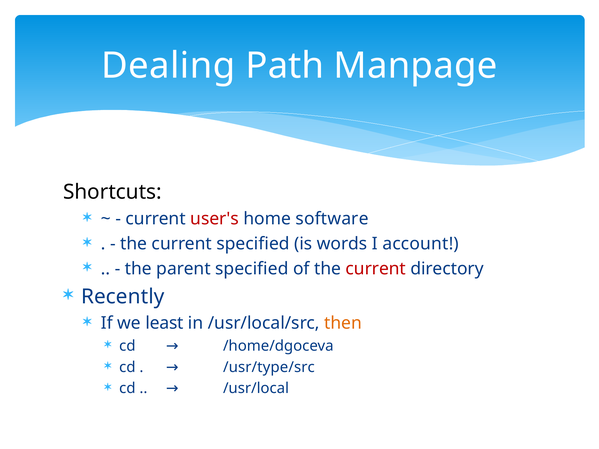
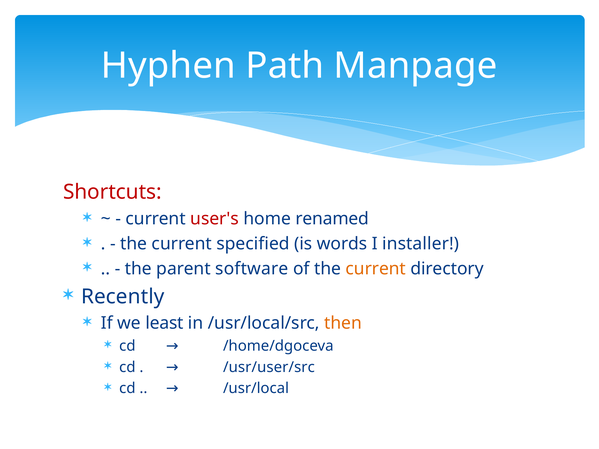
Dealing: Dealing -> Hyphen
Shortcuts colour: black -> red
software: software -> renamed
account: account -> installer
parent specified: specified -> software
current at (376, 269) colour: red -> orange
/usr/type/src: /usr/type/src -> /usr/user/src
